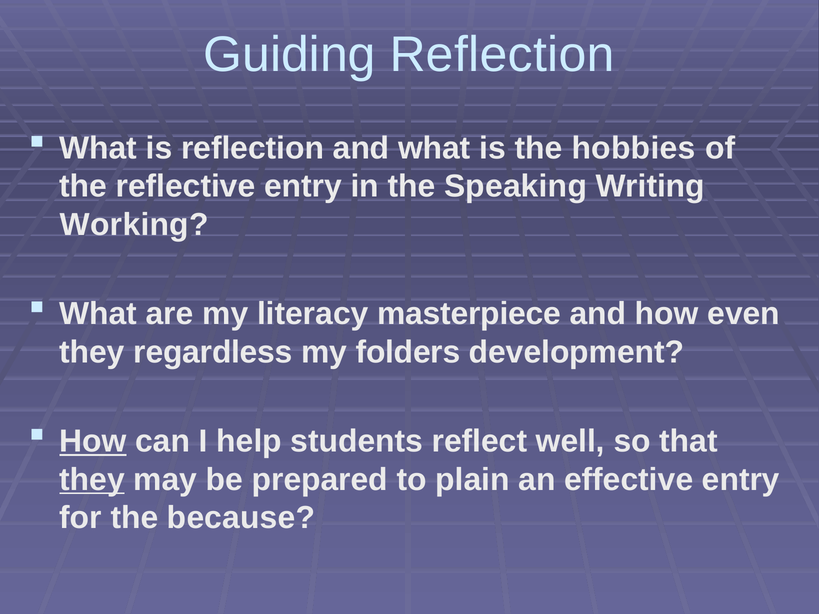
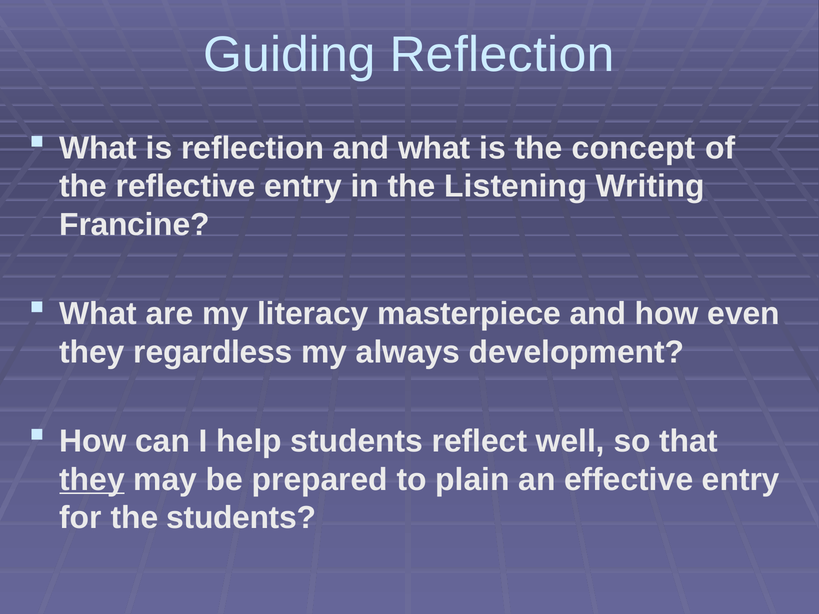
hobbies: hobbies -> concept
Speaking: Speaking -> Listening
Working: Working -> Francine
folders: folders -> always
How at (93, 442) underline: present -> none
the because: because -> students
